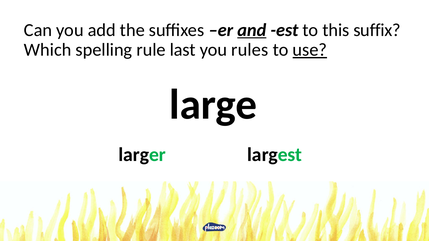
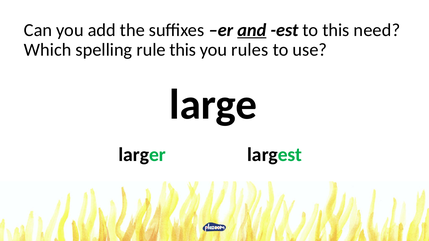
suffix: suffix -> need
rule last: last -> this
use underline: present -> none
